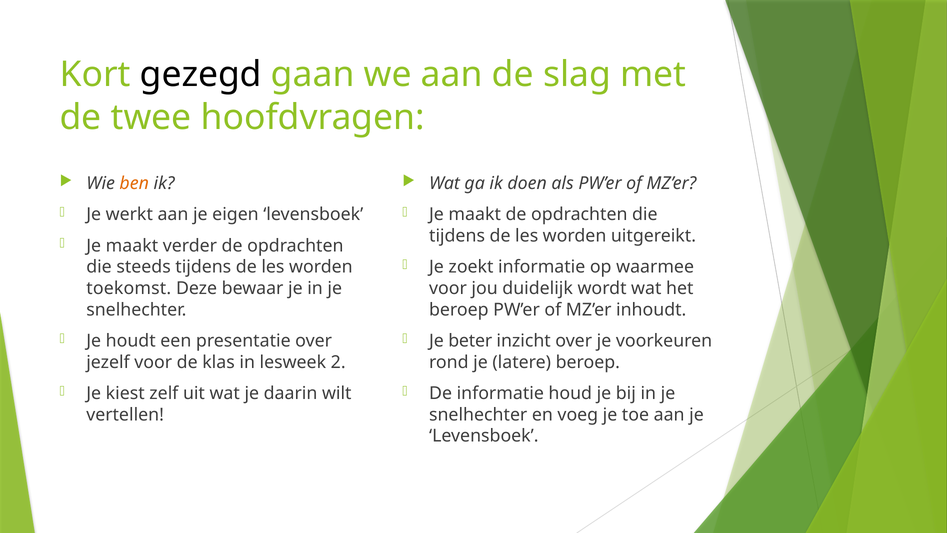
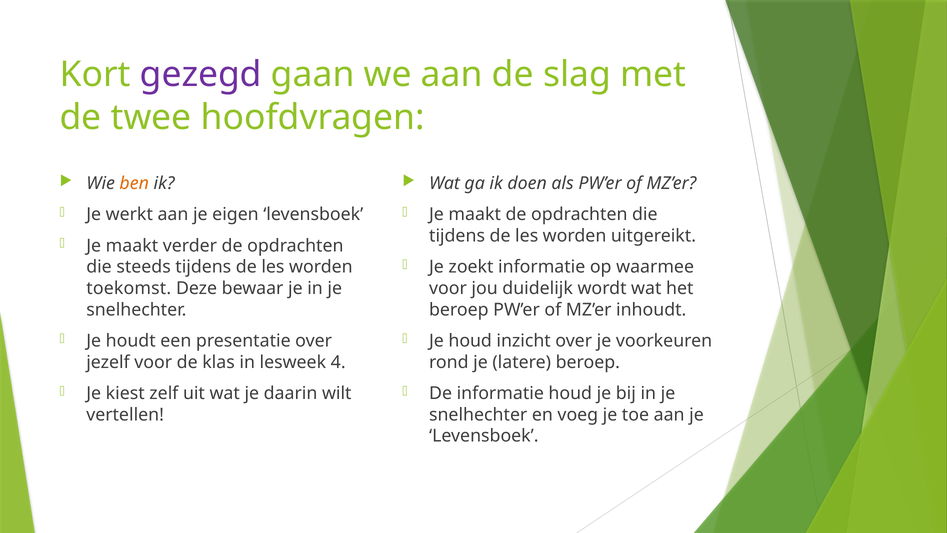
gezegd colour: black -> purple
Je beter: beter -> houd
2: 2 -> 4
